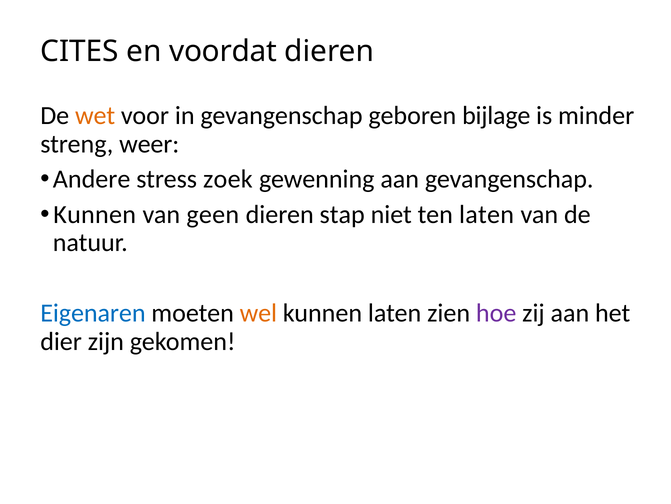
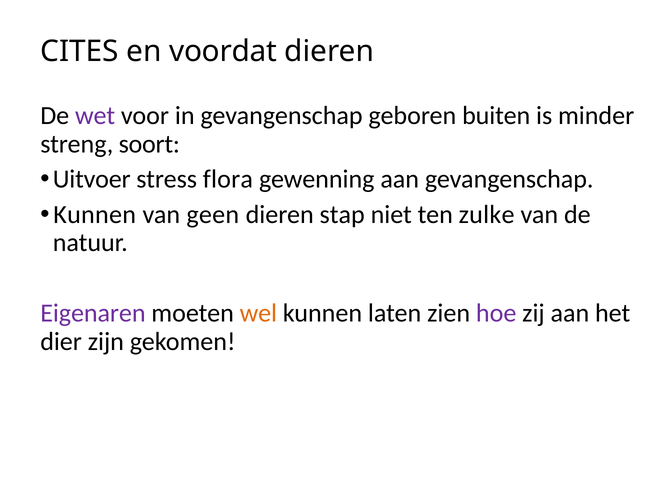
wet colour: orange -> purple
bijlage: bijlage -> buiten
weer: weer -> soort
Andere: Andere -> Uitvoer
zoek: zoek -> flora
ten laten: laten -> zulke
Eigenaren colour: blue -> purple
